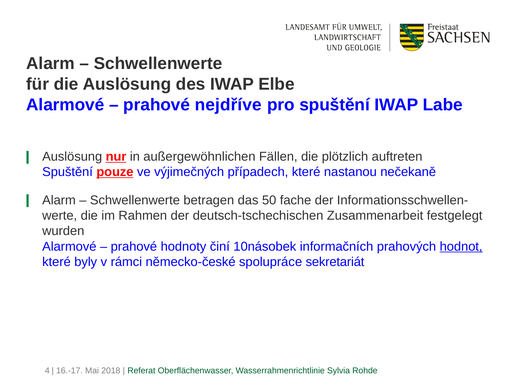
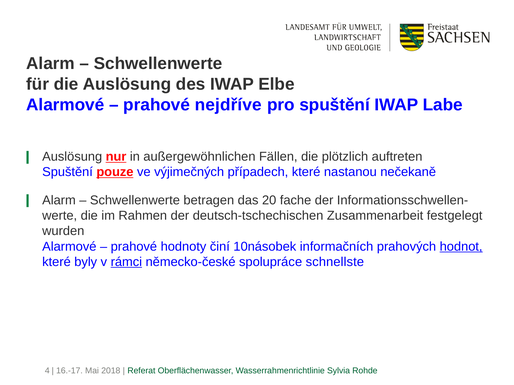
50: 50 -> 20
rámci underline: none -> present
sekretariát: sekretariát -> schnellste
